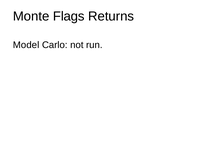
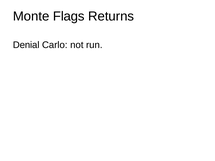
Model: Model -> Denial
